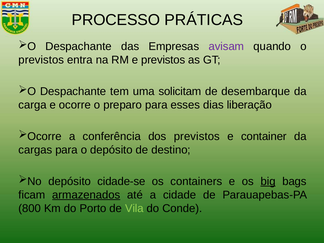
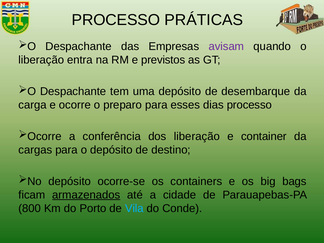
previstos at (41, 60): previstos -> liberação
uma solicitam: solicitam -> depósito
dias liberação: liberação -> processo
dos previstos: previstos -> liberação
cidade-se: cidade-se -> ocorre-se
big underline: present -> none
Vila colour: light green -> light blue
